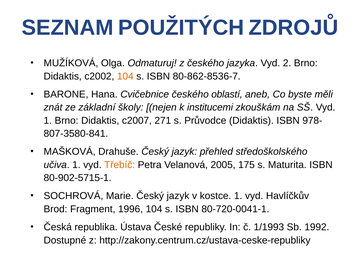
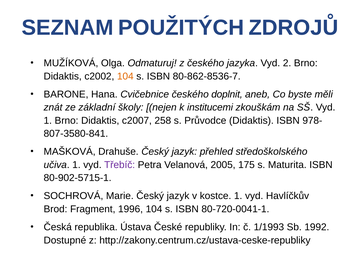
oblastí: oblastí -> doplnit
271: 271 -> 258
Třebíč colour: orange -> purple
